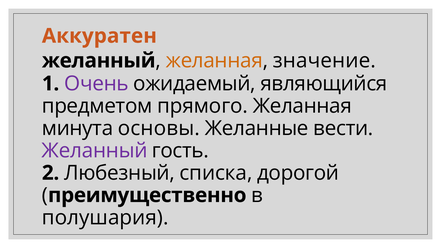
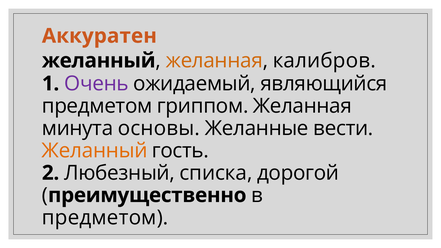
значение: значение -> калибров
прямого: прямого -> гриппом
Желанный at (95, 151) colour: purple -> orange
полушария at (105, 218): полушария -> предметом
